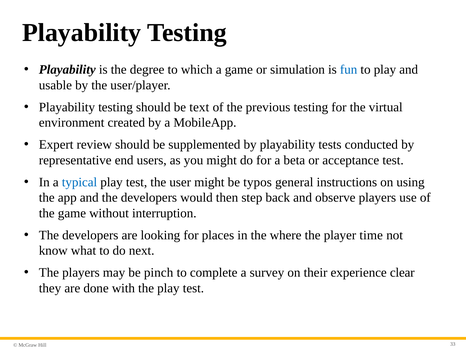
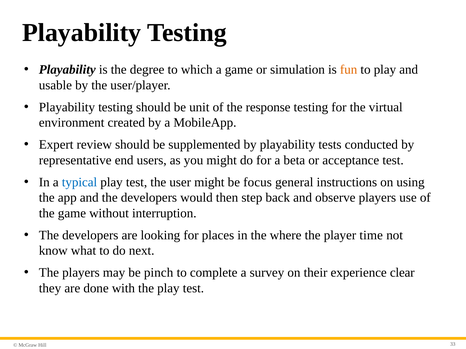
fun colour: blue -> orange
text: text -> unit
previous: previous -> response
typos: typos -> focus
